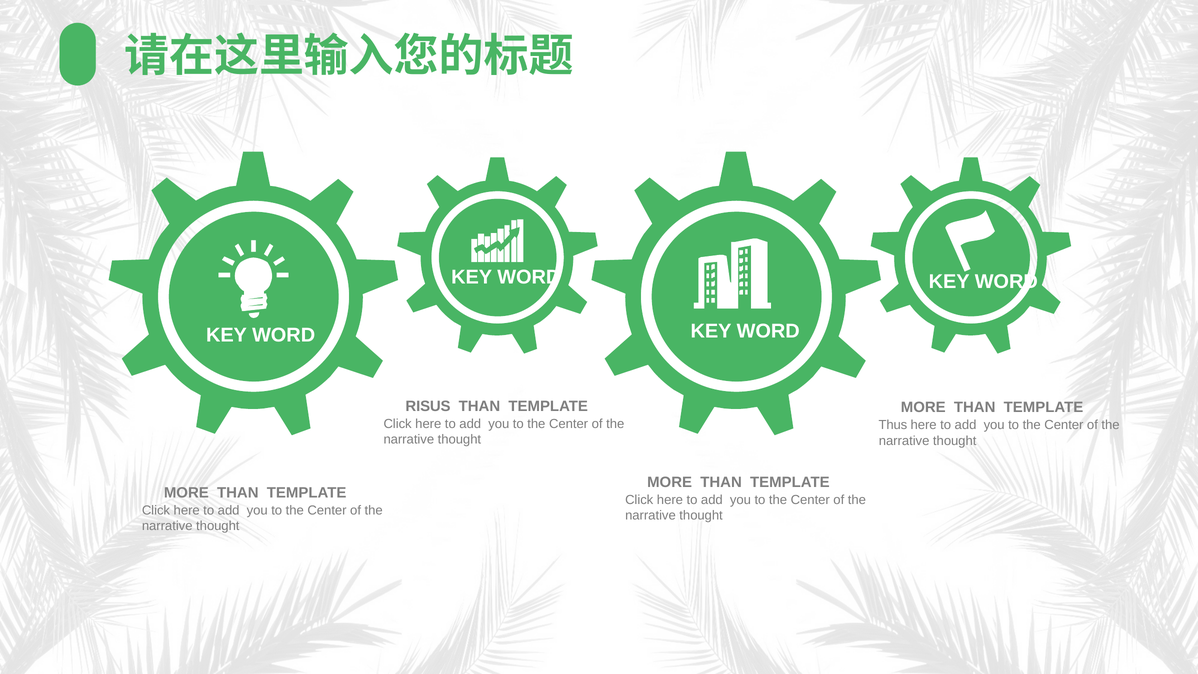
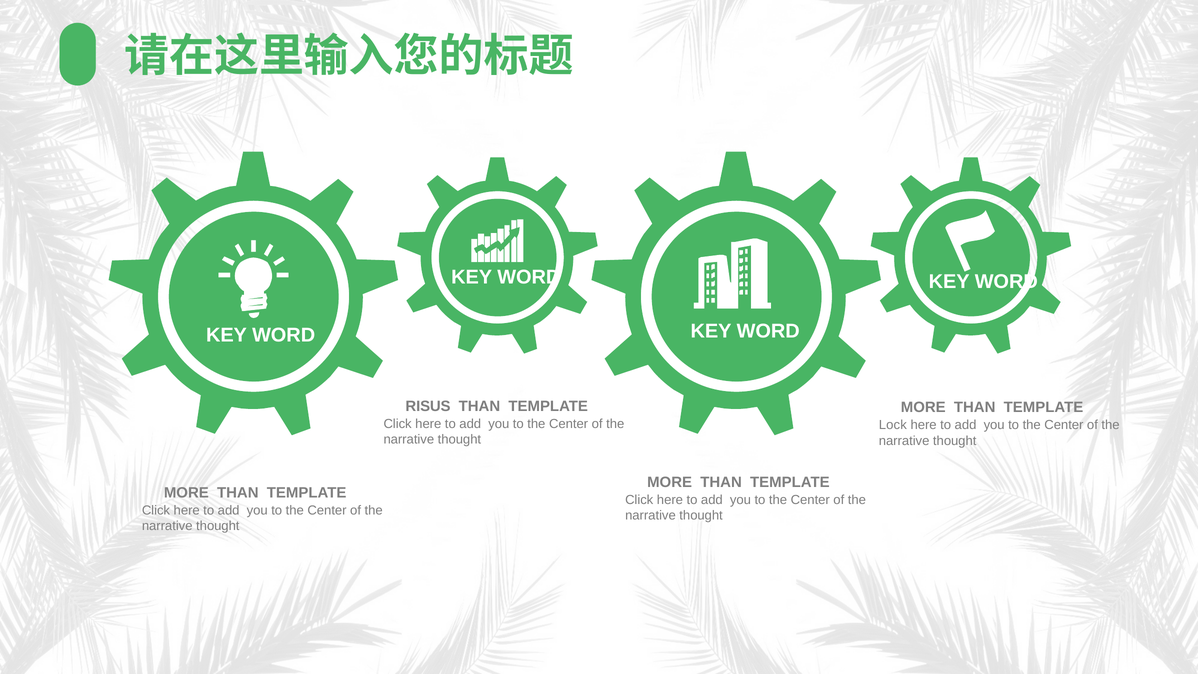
Thus: Thus -> Lock
